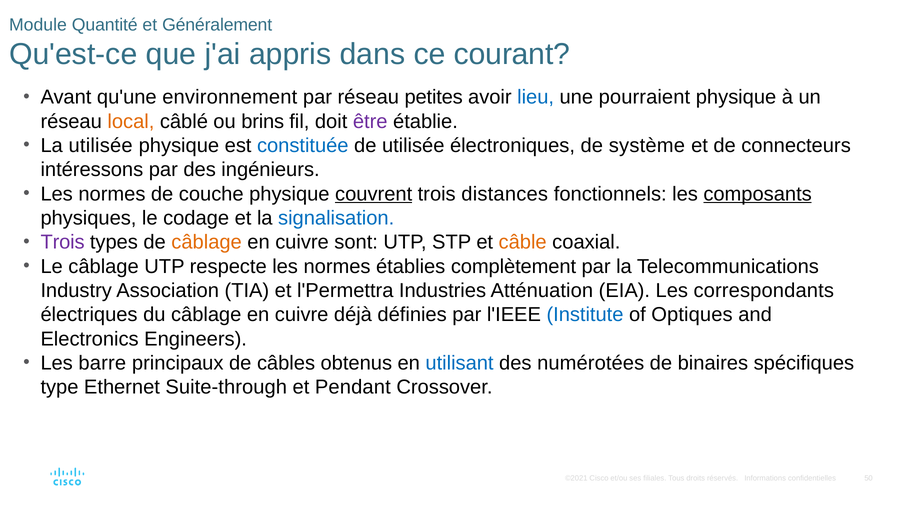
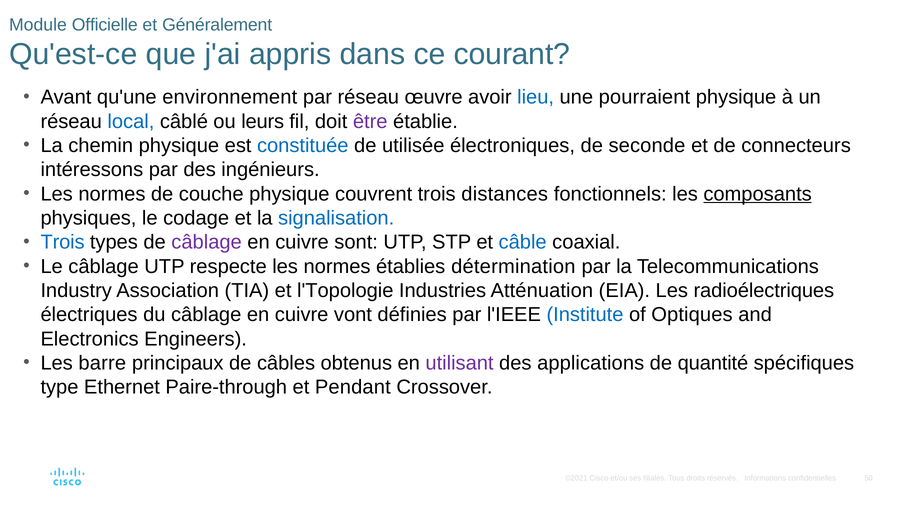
Quantité: Quantité -> Officielle
petites: petites -> œuvre
local colour: orange -> blue
brins: brins -> leurs
La utilisée: utilisée -> chemin
système: système -> seconde
couvrent underline: present -> none
Trois at (63, 242) colour: purple -> blue
câblage at (207, 242) colour: orange -> purple
câble colour: orange -> blue
complètement: complètement -> détermination
l'Permettra: l'Permettra -> l'Topologie
correspondants: correspondants -> radioélectriques
déjà: déjà -> vont
utilisant colour: blue -> purple
numérotées: numérotées -> applications
binaires: binaires -> quantité
Suite-through: Suite-through -> Paire-through
